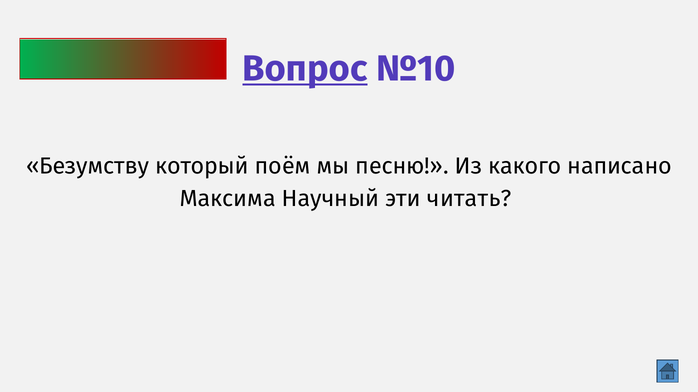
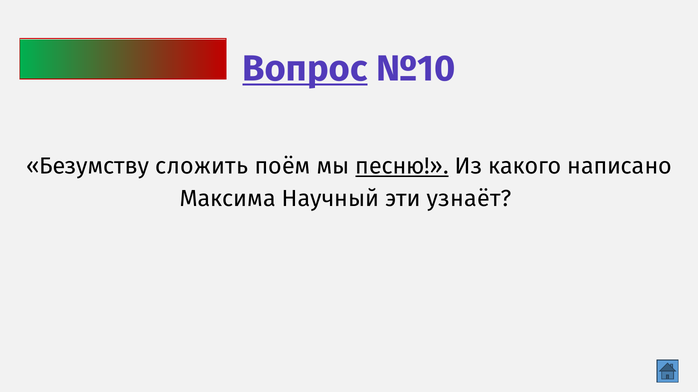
который: который -> сложить
песню underline: none -> present
читать: читать -> узнаёт
